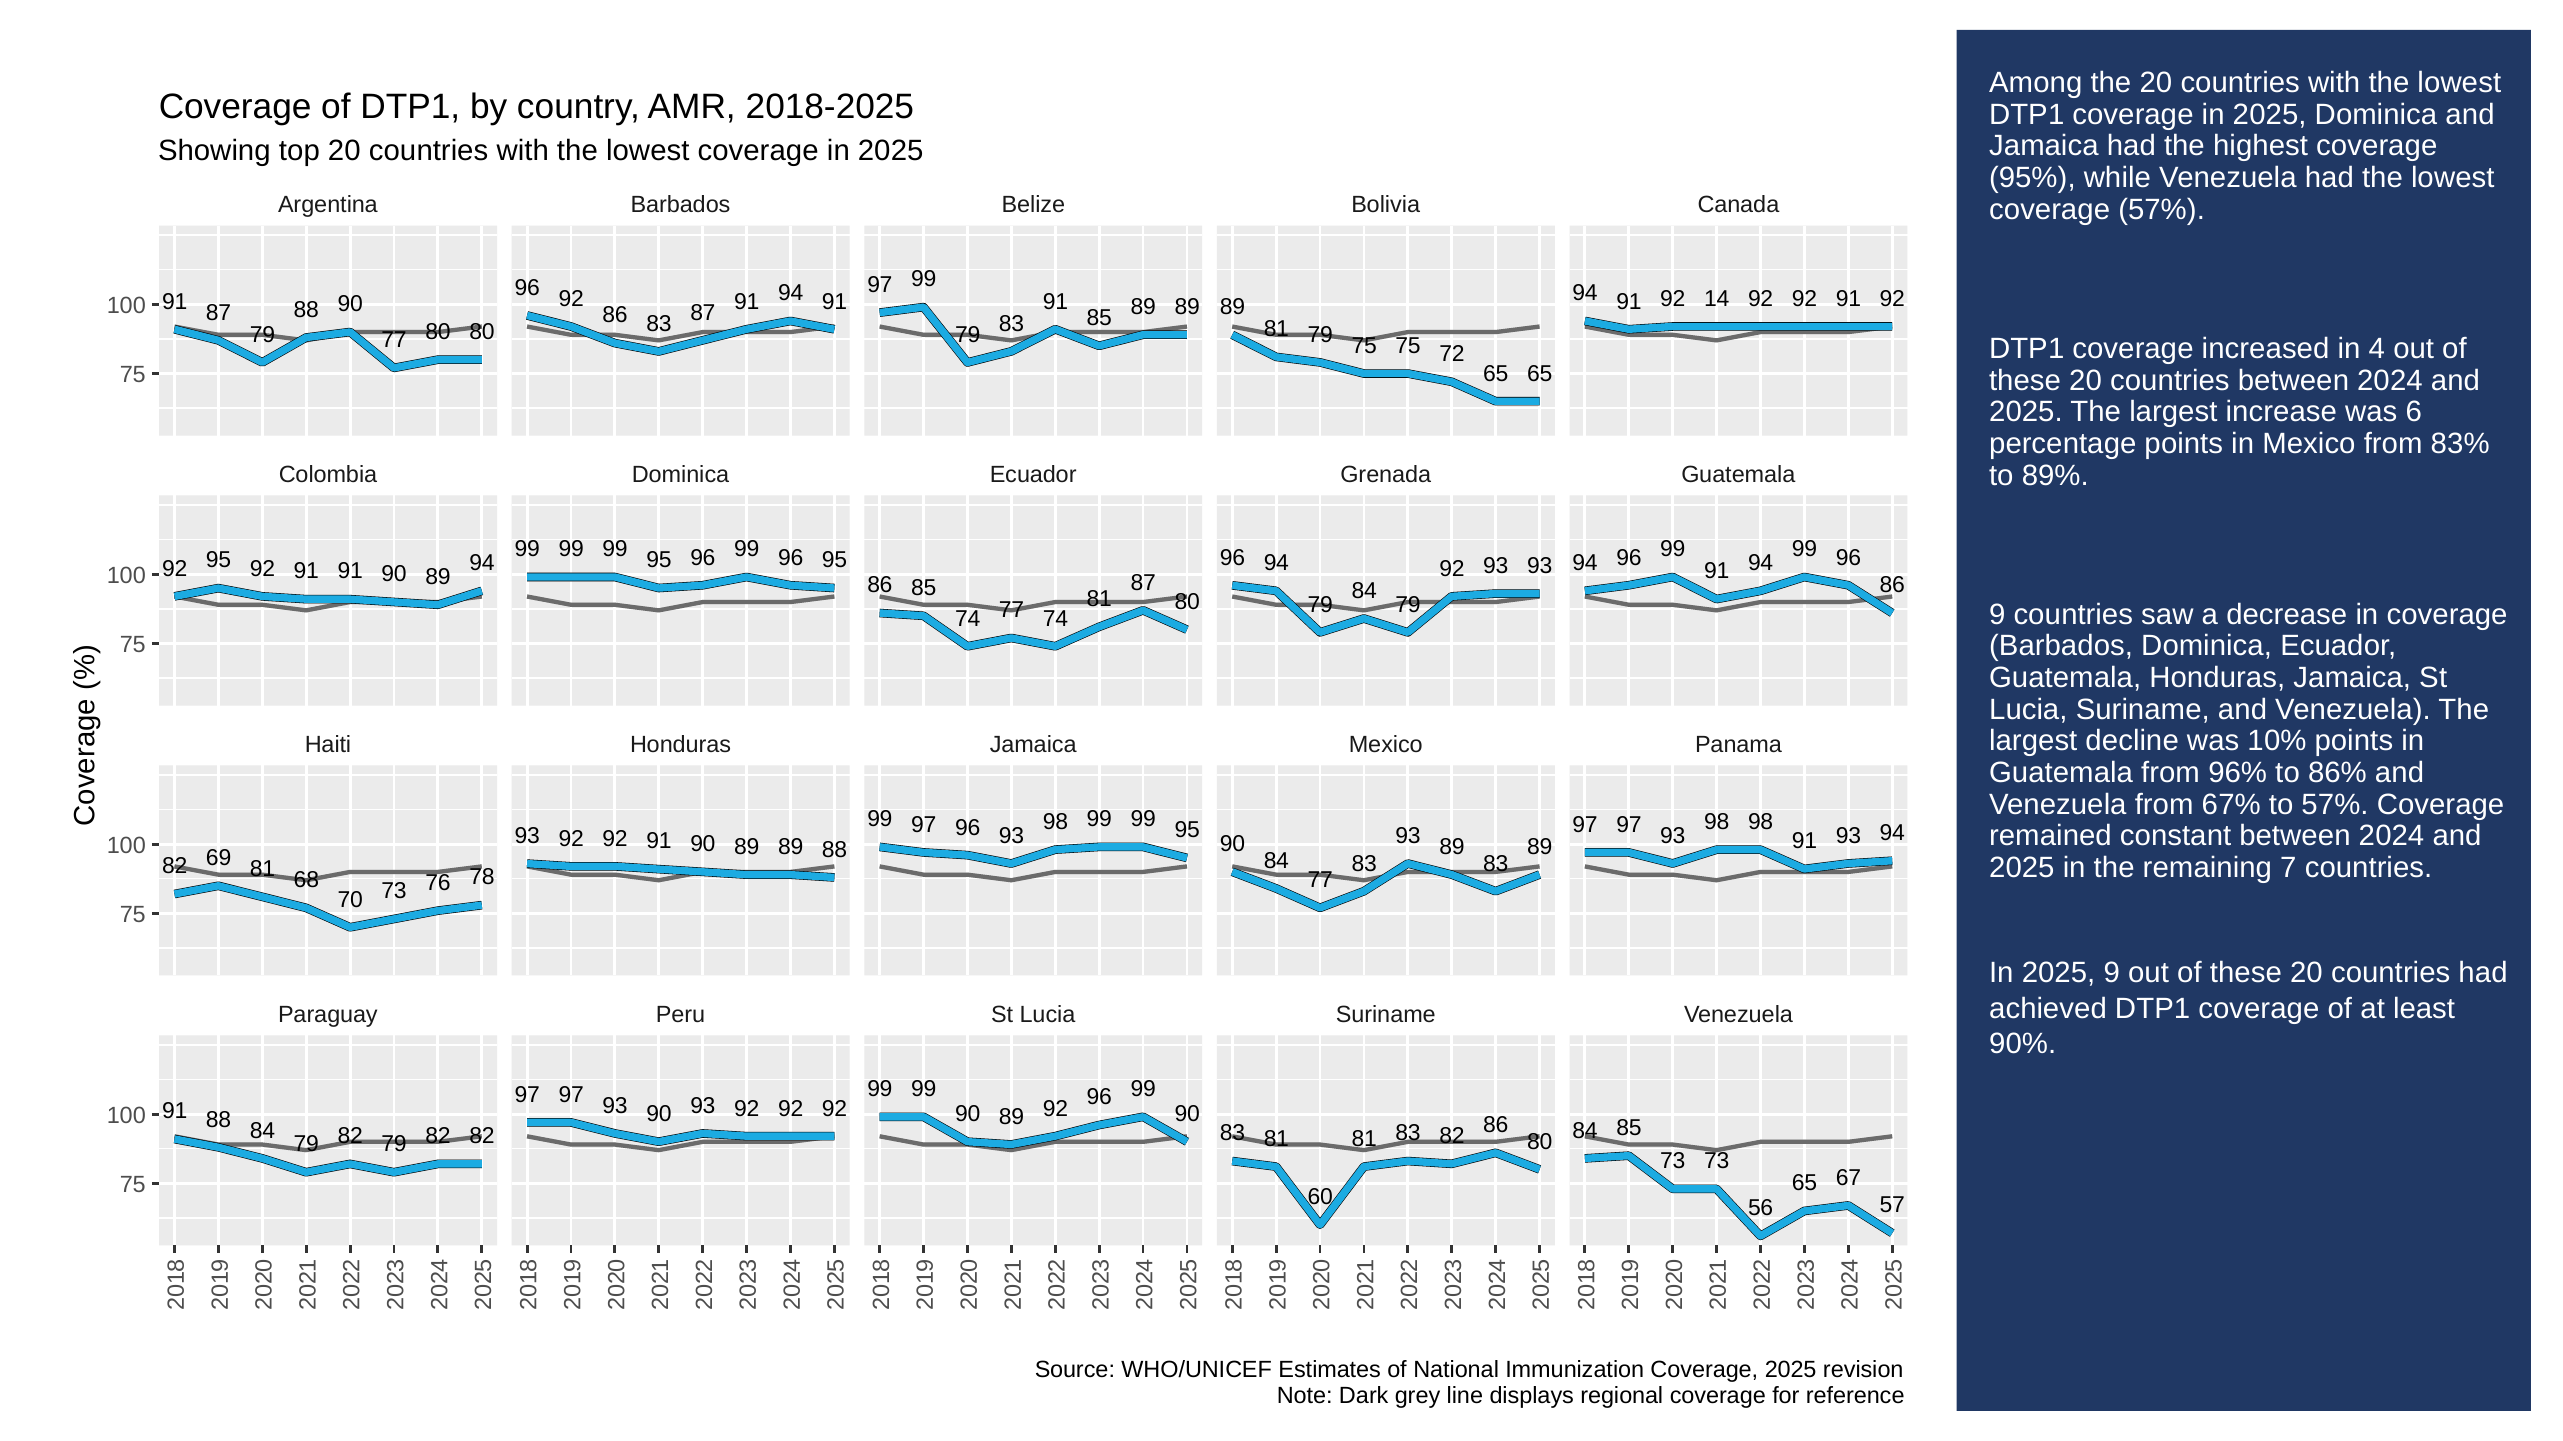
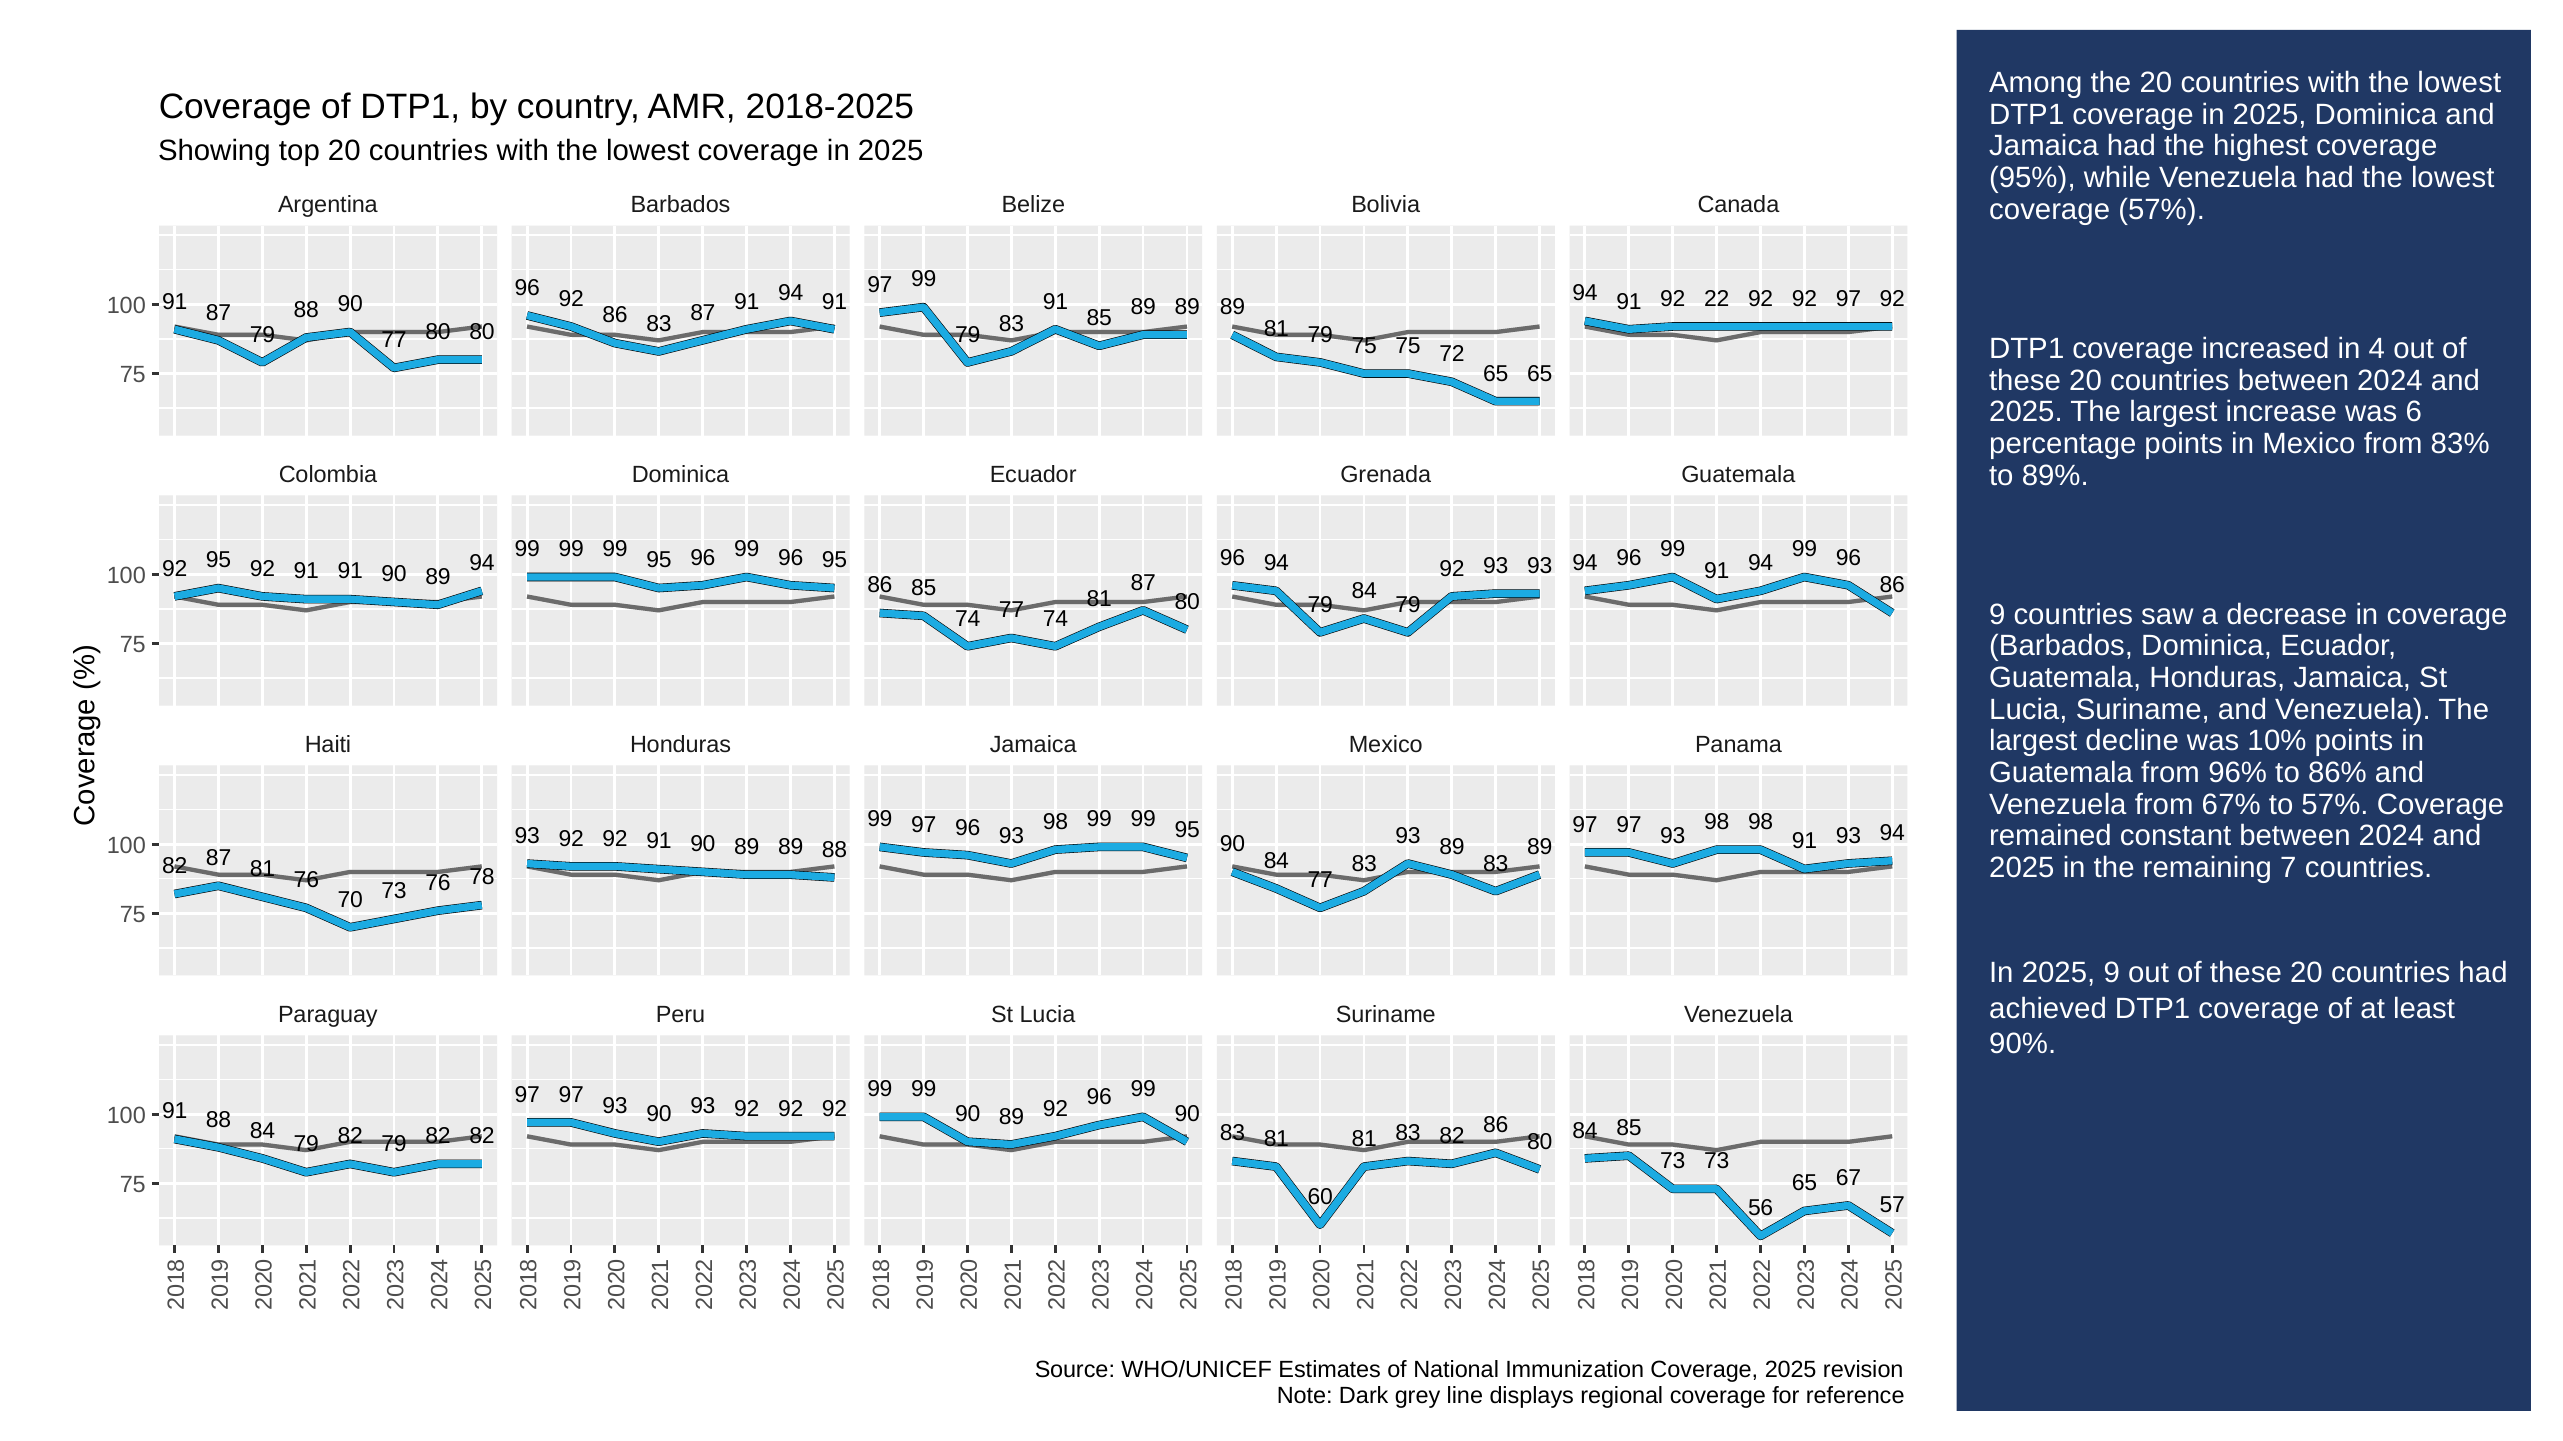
14: 14 -> 22
91 at (1848, 299): 91 -> 97
82 69: 69 -> 87
81 68: 68 -> 76
